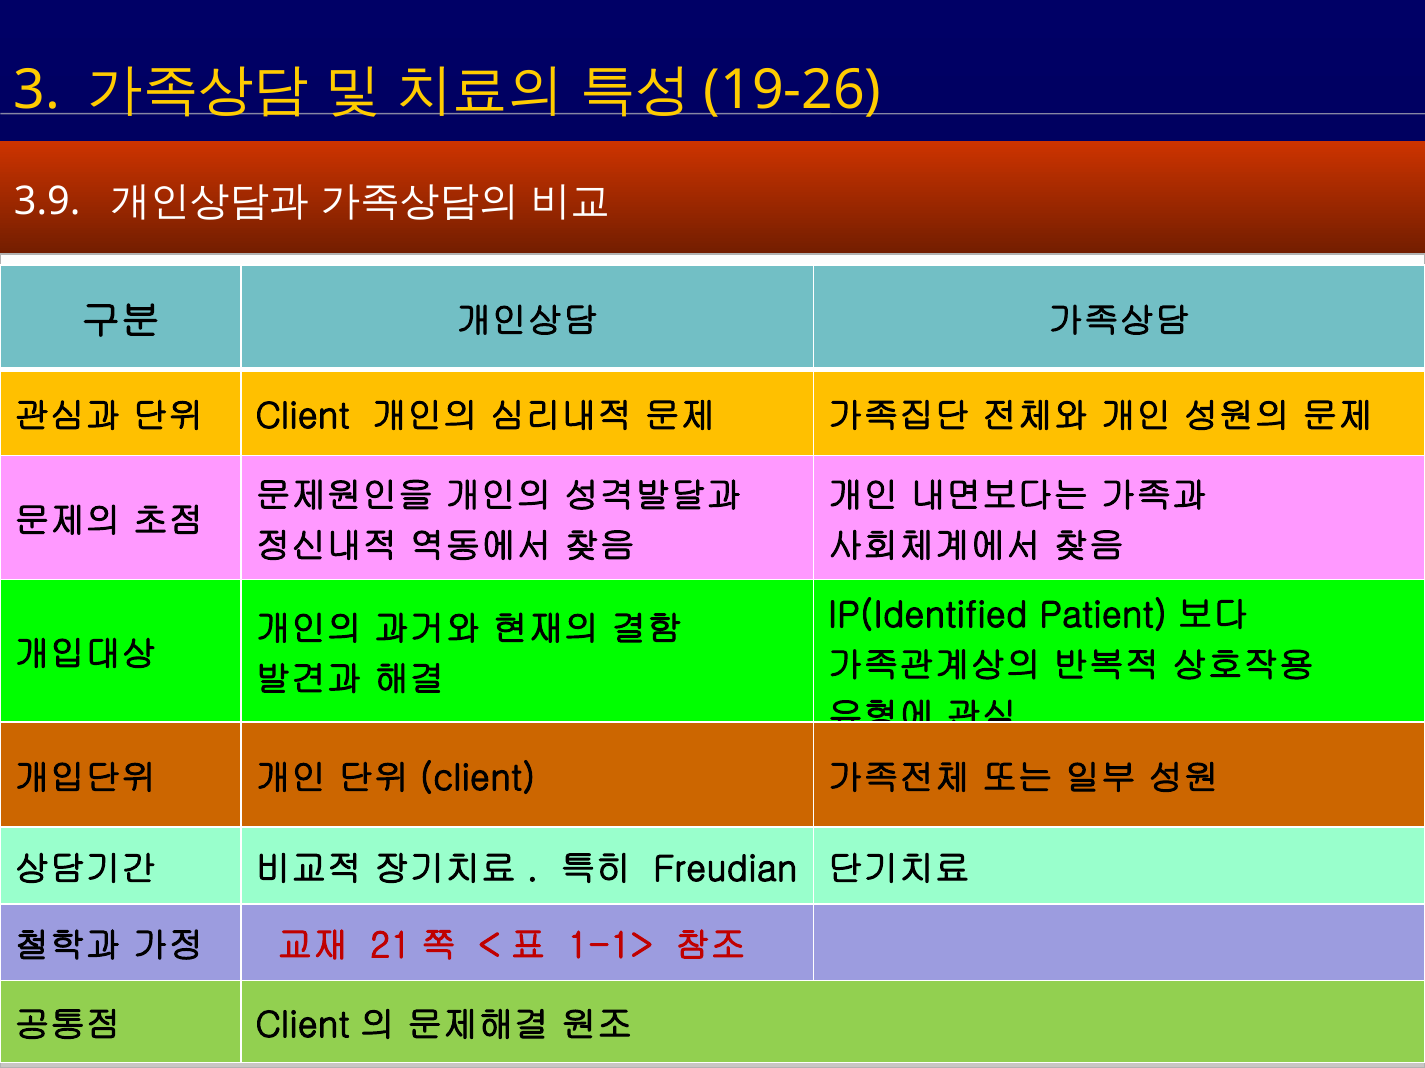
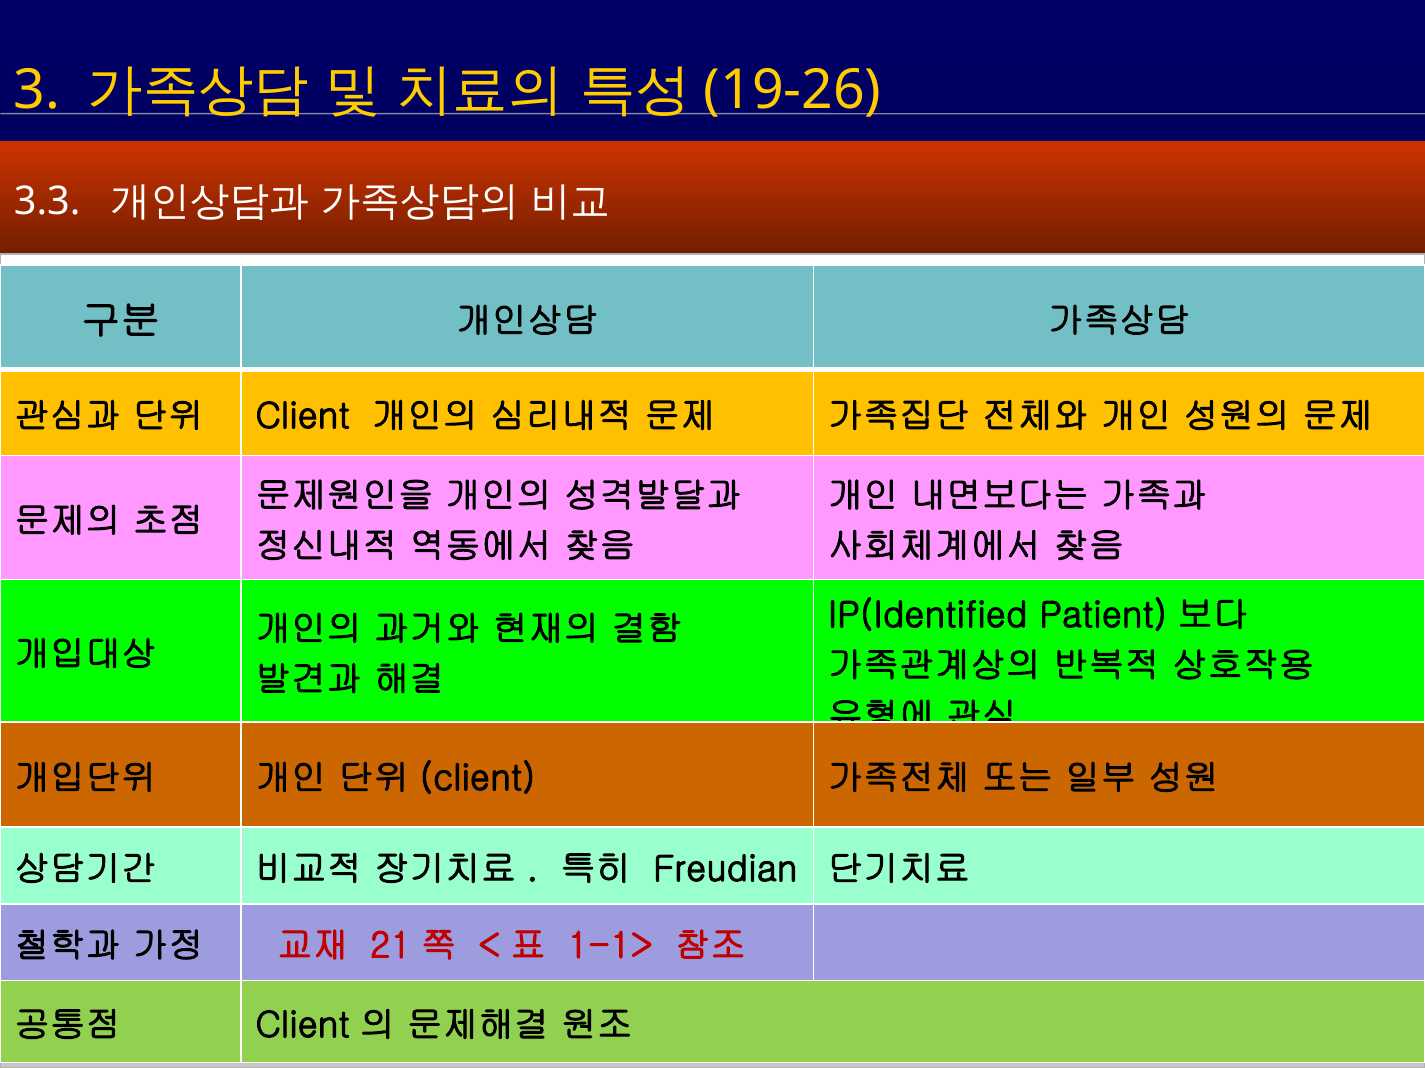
3.9: 3.9 -> 3.3
